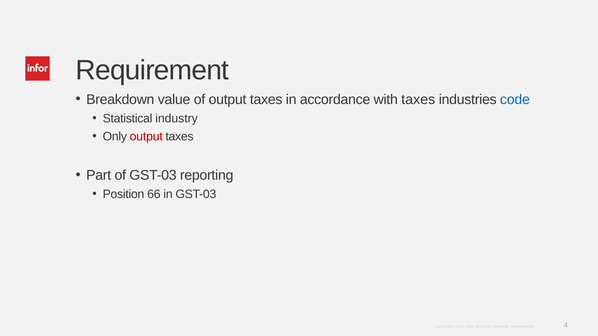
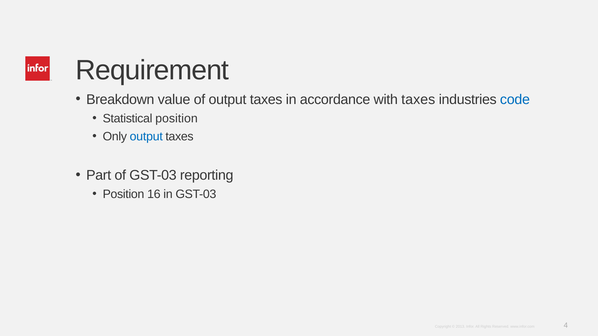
Statistical industry: industry -> position
output at (146, 136) colour: red -> blue
66: 66 -> 16
